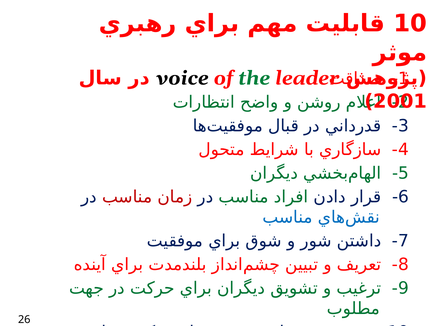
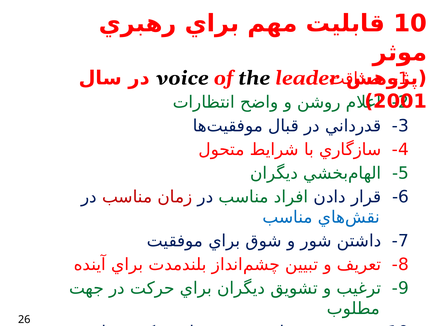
the colour: green -> black
